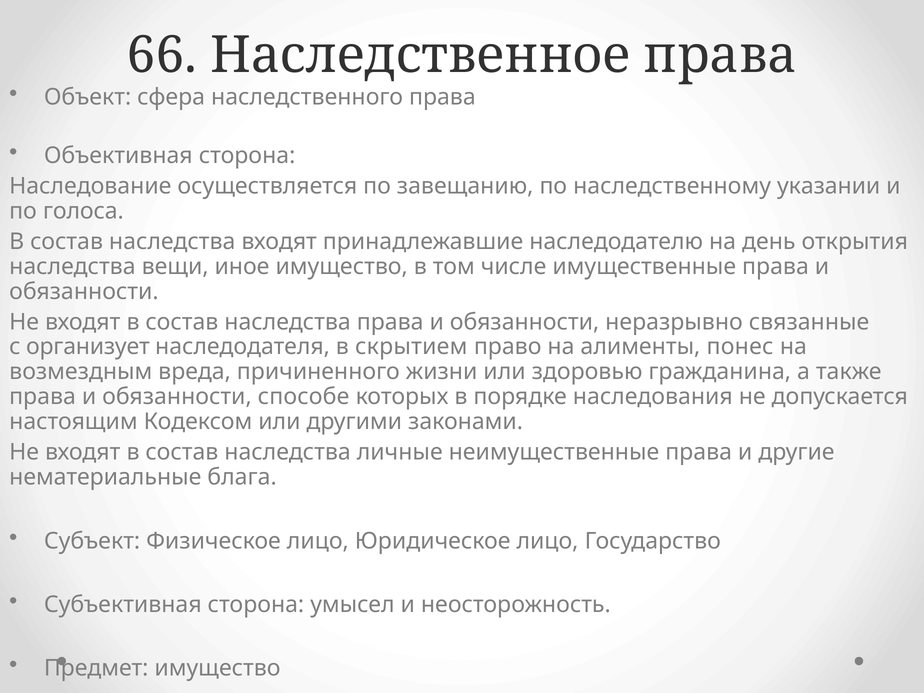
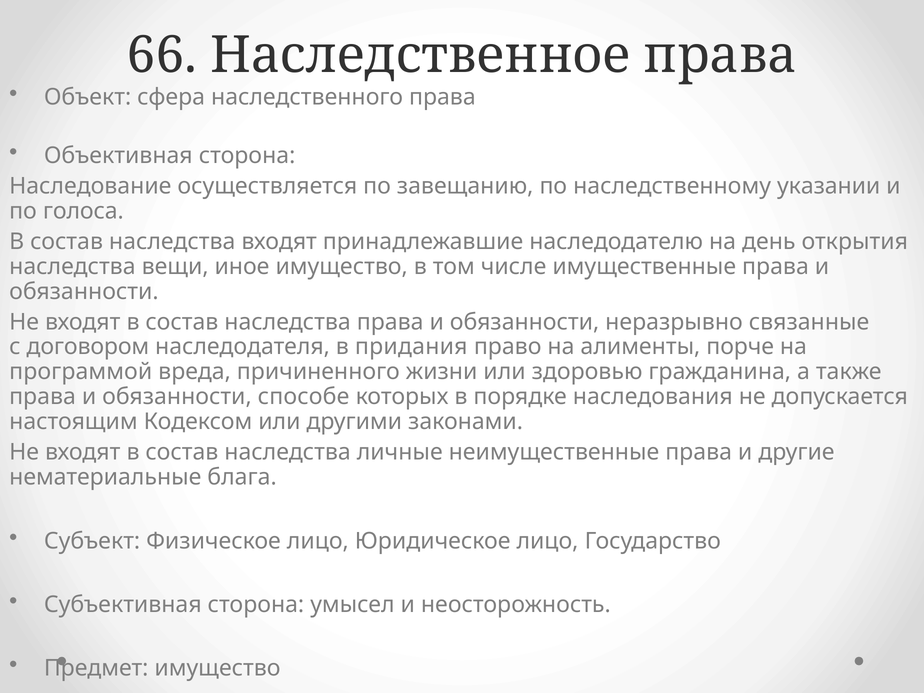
организует: организует -> договором
скрытием: скрытием -> придания
понес: понес -> порче
возмездным: возмездным -> программой
